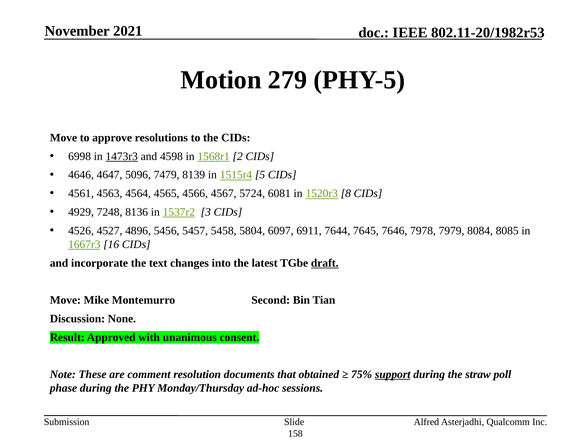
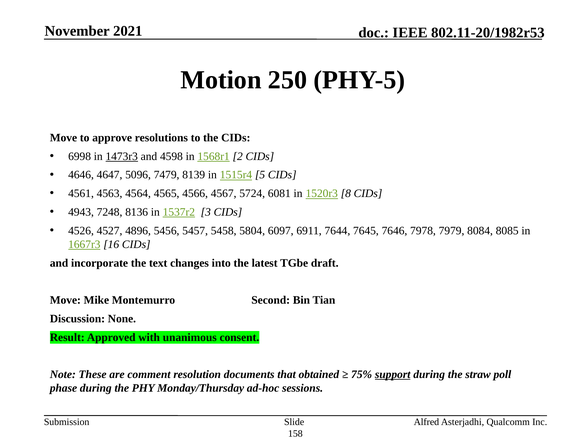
279: 279 -> 250
4929: 4929 -> 4943
draft underline: present -> none
